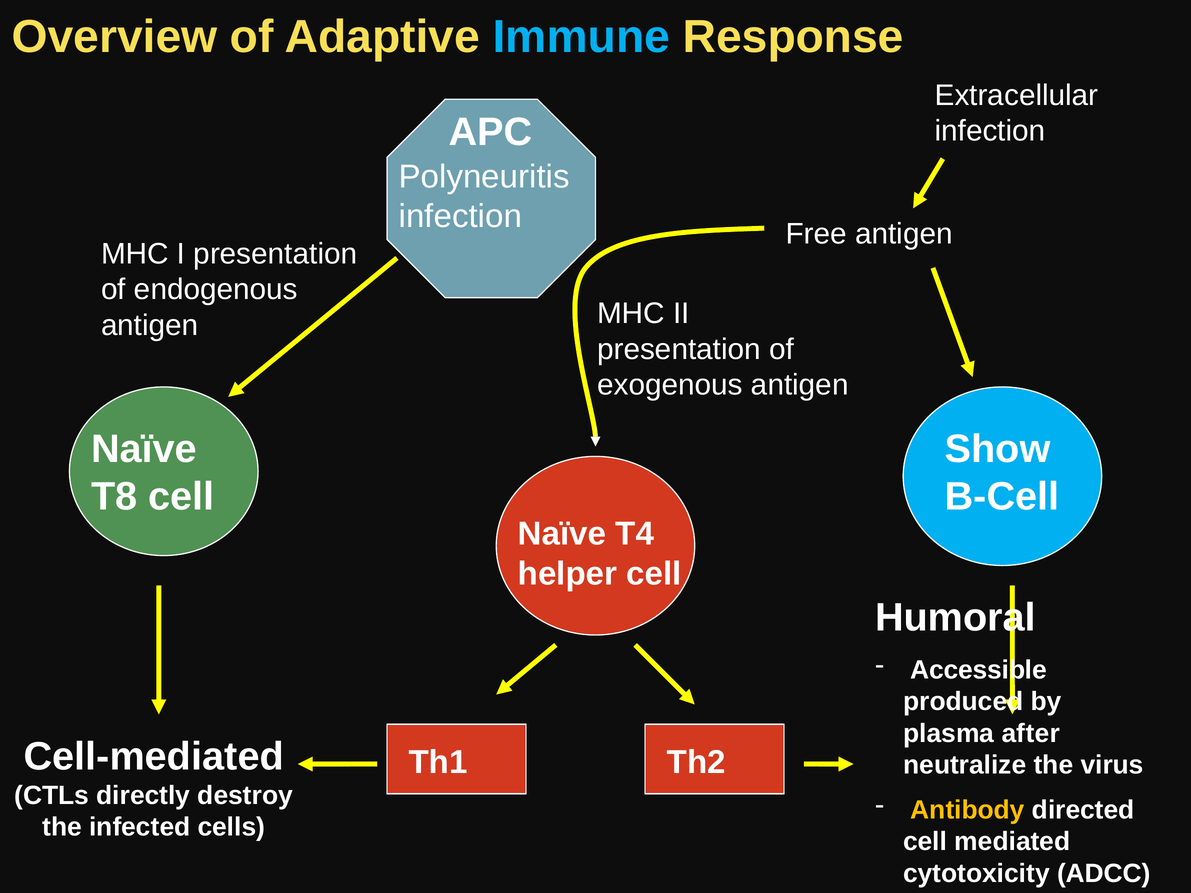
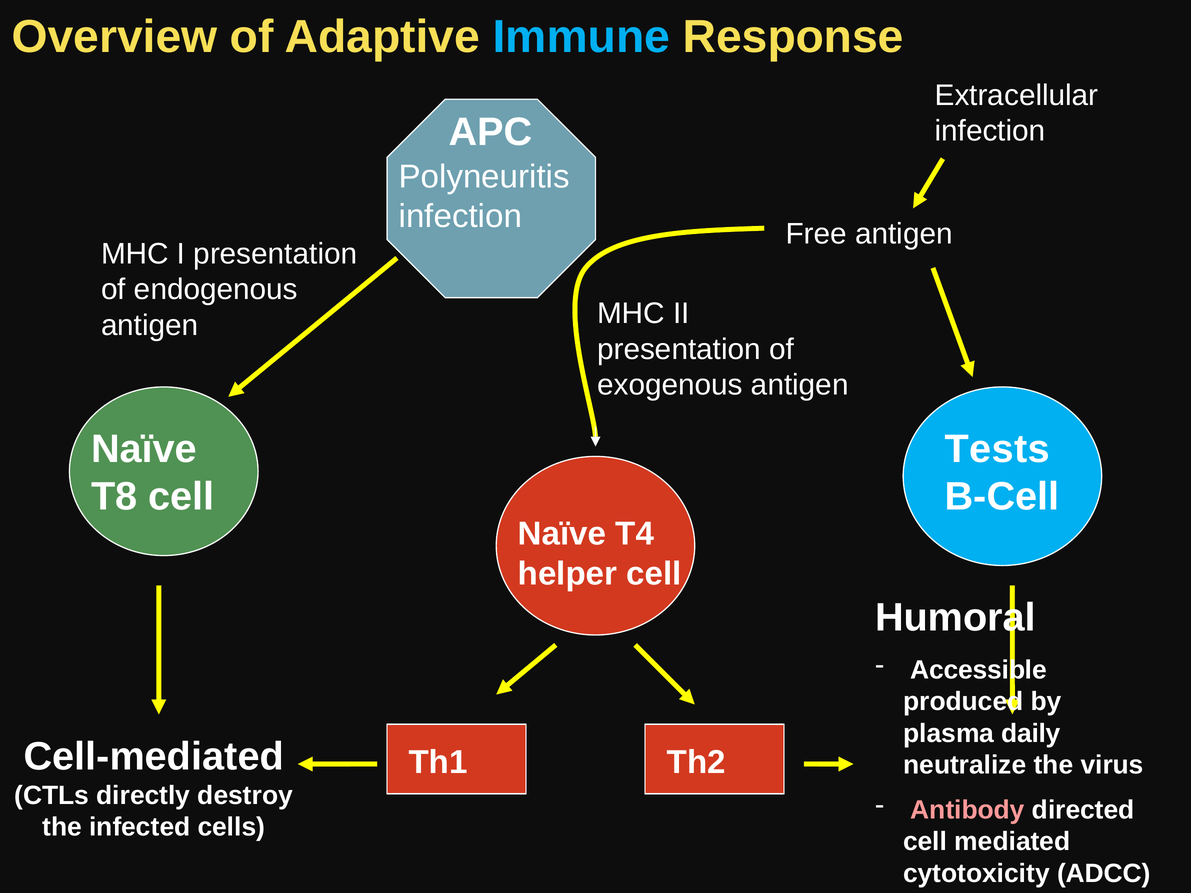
Show: Show -> Tests
after: after -> daily
Antibody colour: yellow -> pink
